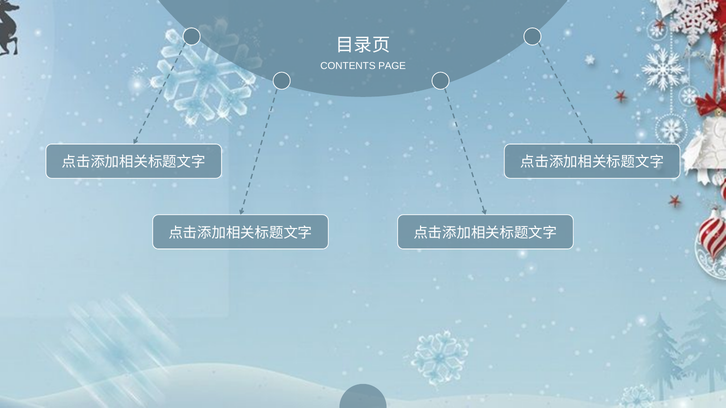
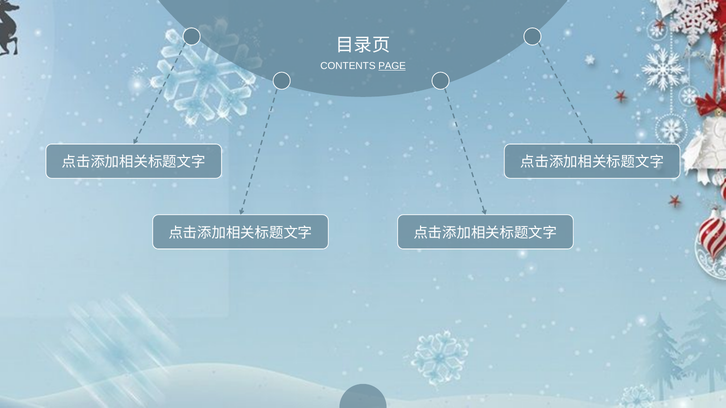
PAGE underline: none -> present
